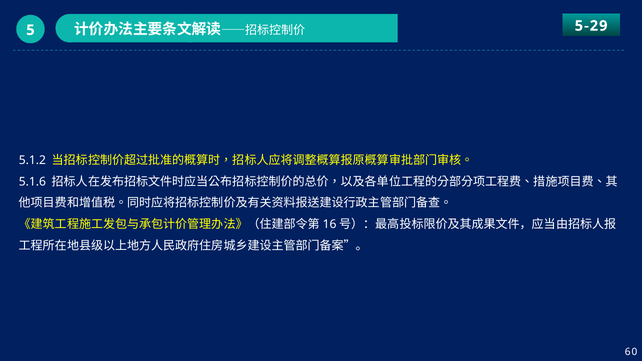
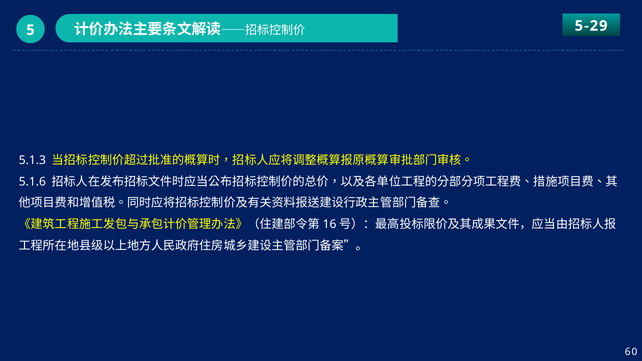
5.1.2: 5.1.2 -> 5.1.3
